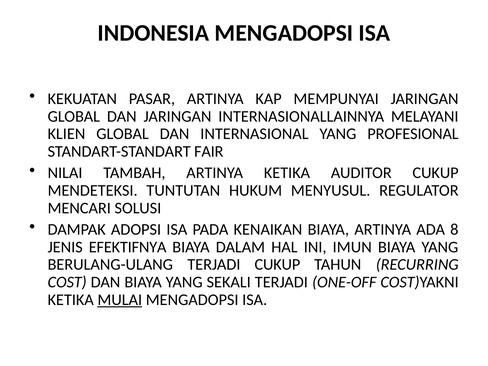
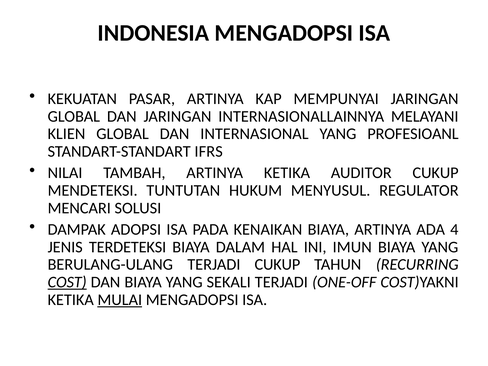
PROFESIONAL: PROFESIONAL -> PROFESIOANL
FAIR: FAIR -> IFRS
8: 8 -> 4
EFEKTIFNYA: EFEKTIFNYA -> TERDETEKSI
COST underline: none -> present
